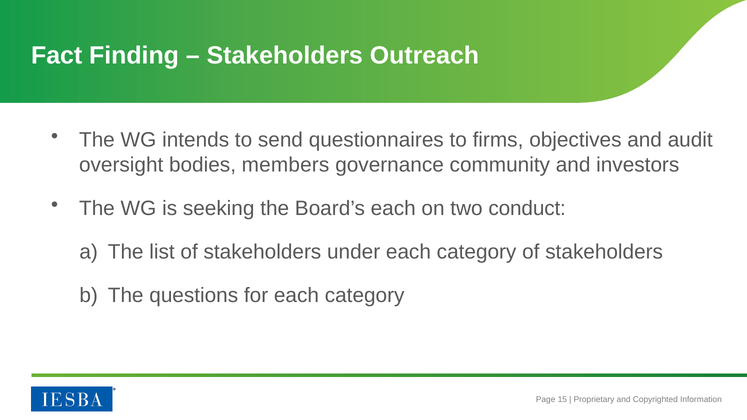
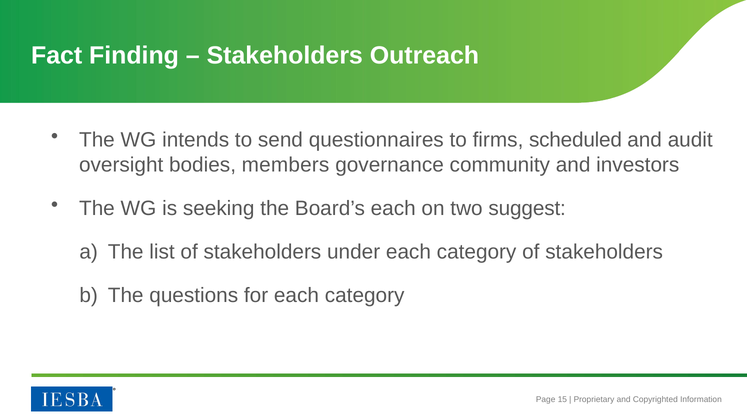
objectives: objectives -> scheduled
conduct: conduct -> suggest
